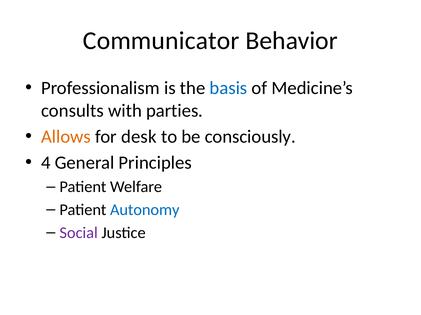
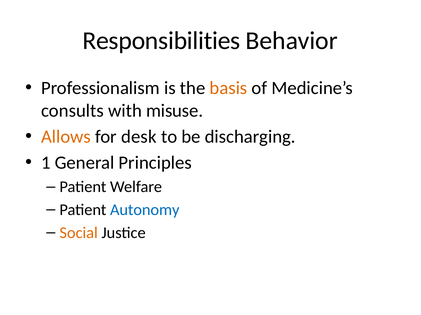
Communicator: Communicator -> Responsibilities
basis colour: blue -> orange
parties: parties -> misuse
consciously: consciously -> discharging
4: 4 -> 1
Social colour: purple -> orange
